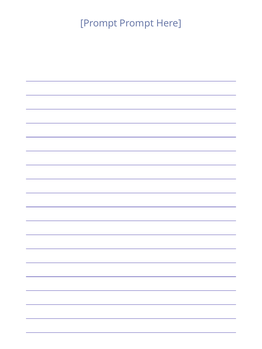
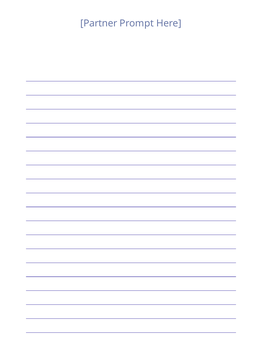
Prompt at (99, 23): Prompt -> Partner
